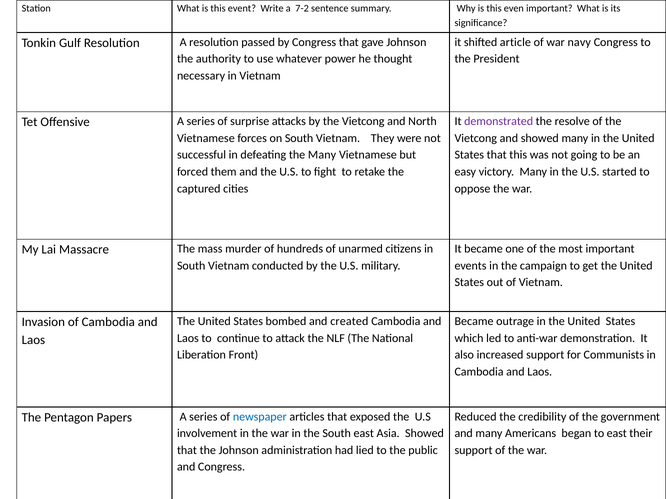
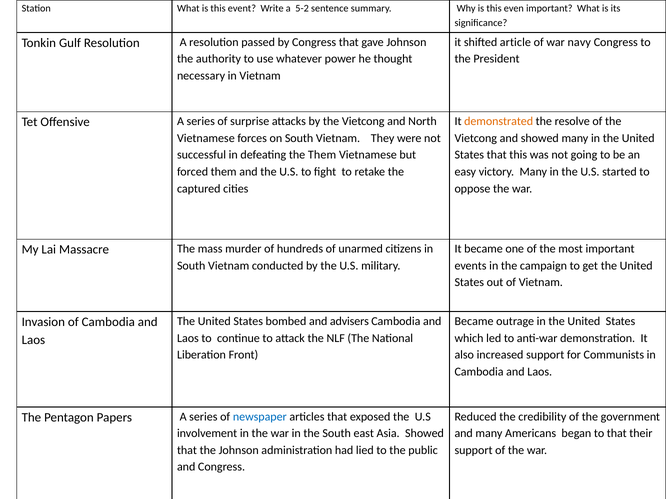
7-2: 7-2 -> 5-2
demonstrated colour: purple -> orange
the Many: Many -> Them
created: created -> advisers
to east: east -> that
